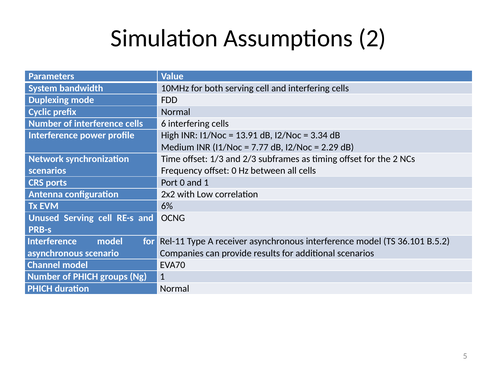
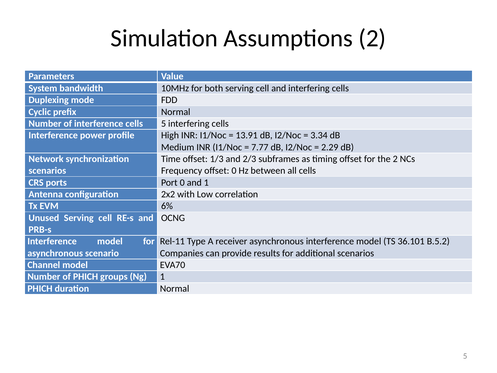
cells 6: 6 -> 5
